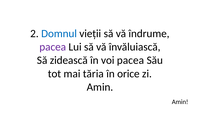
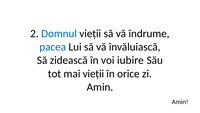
pacea at (53, 47) colour: purple -> blue
voi pacea: pacea -> iubire
mai tăria: tăria -> vieții
